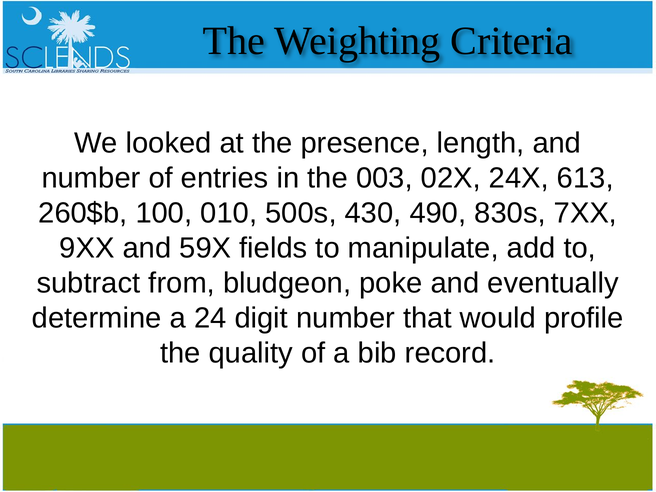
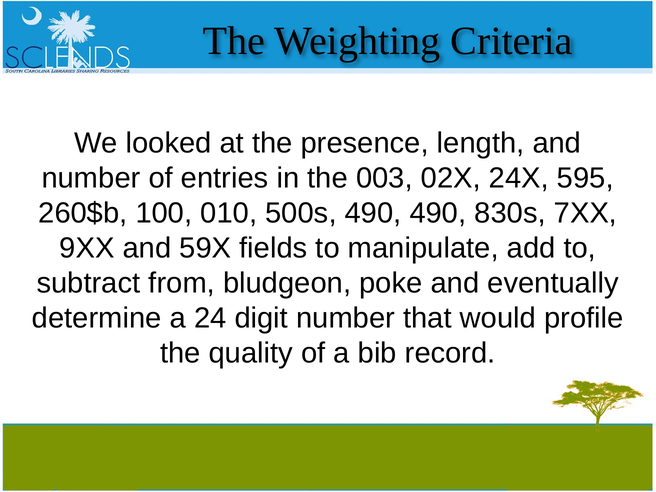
613: 613 -> 595
500s 430: 430 -> 490
